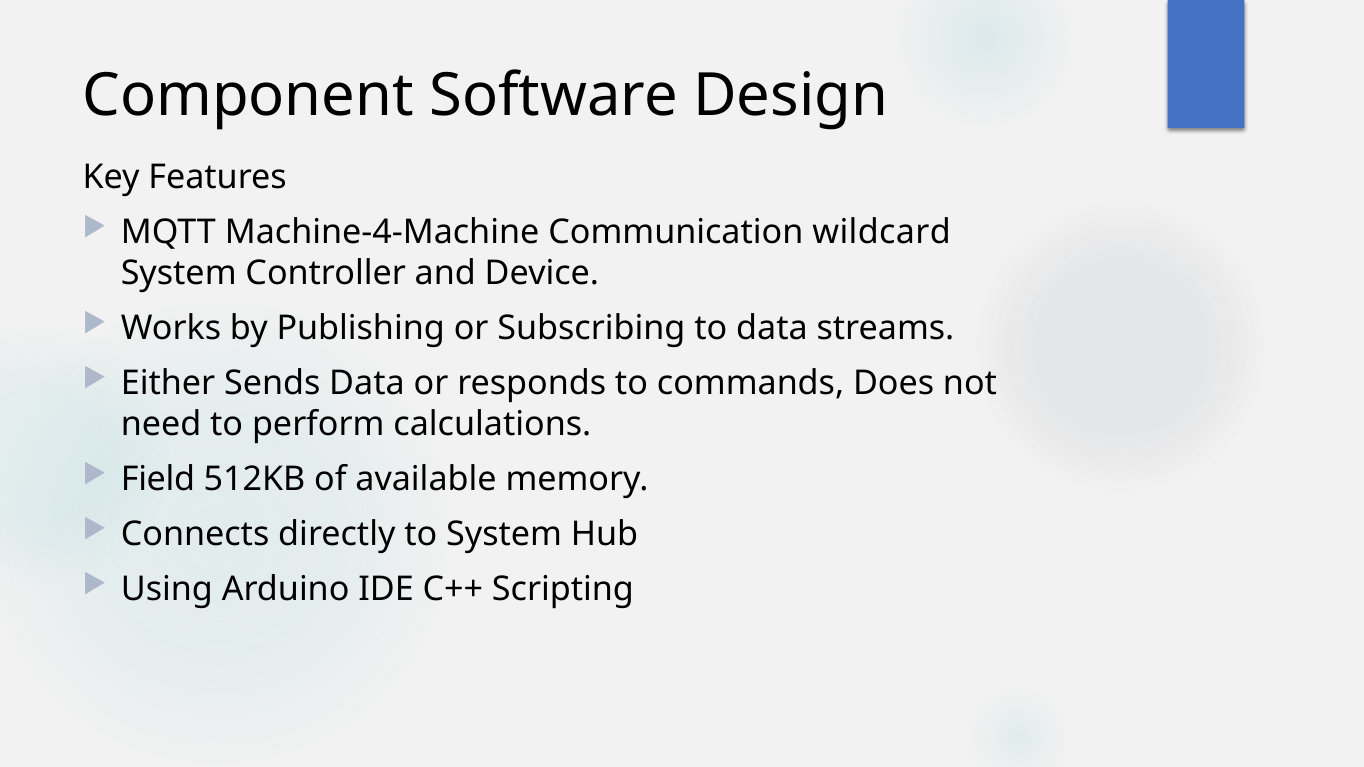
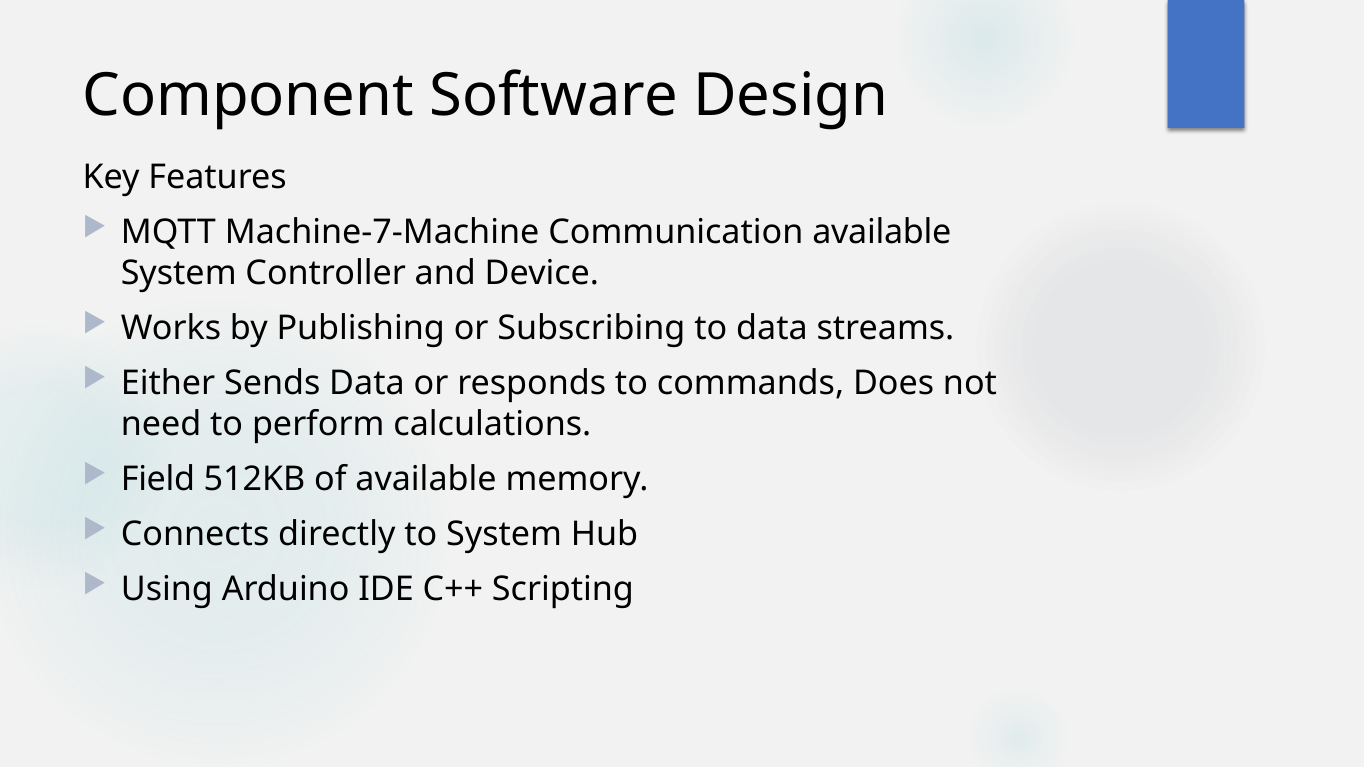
Machine-4-Machine: Machine-4-Machine -> Machine-7-Machine
Communication wildcard: wildcard -> available
